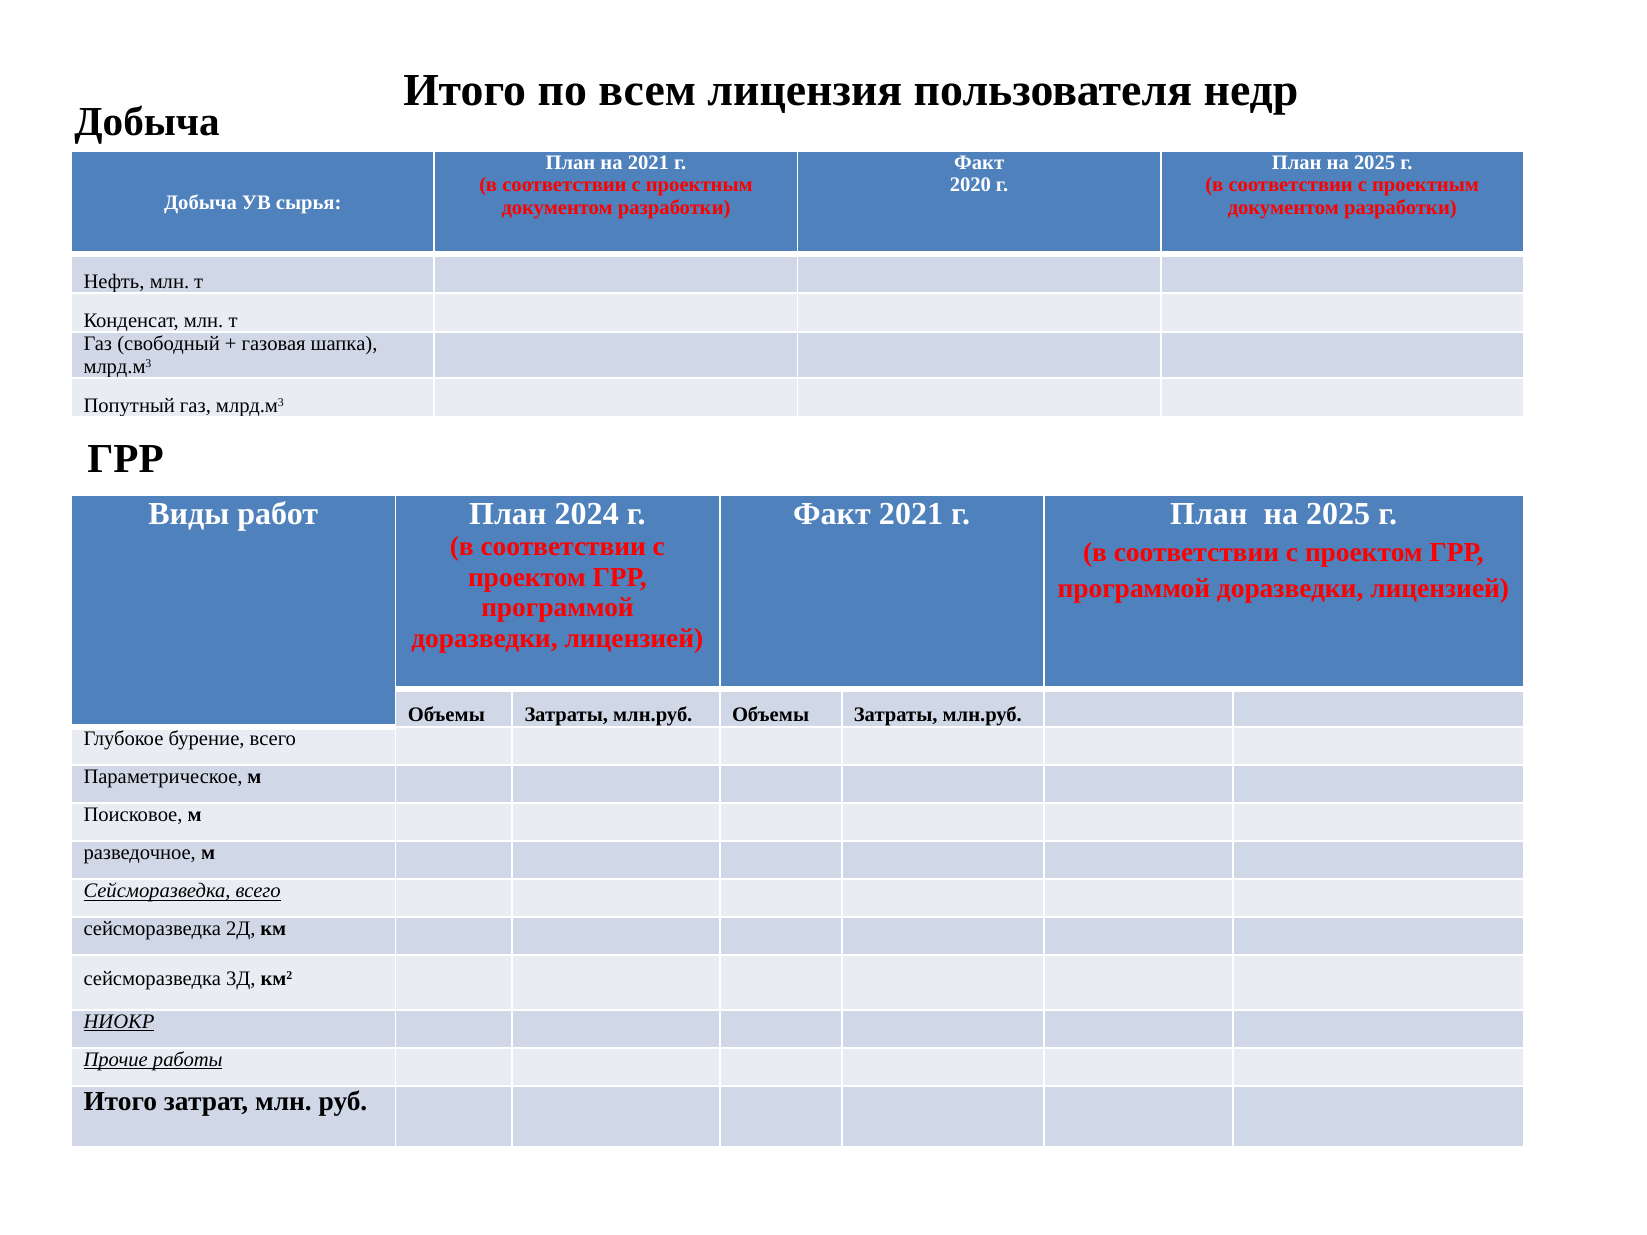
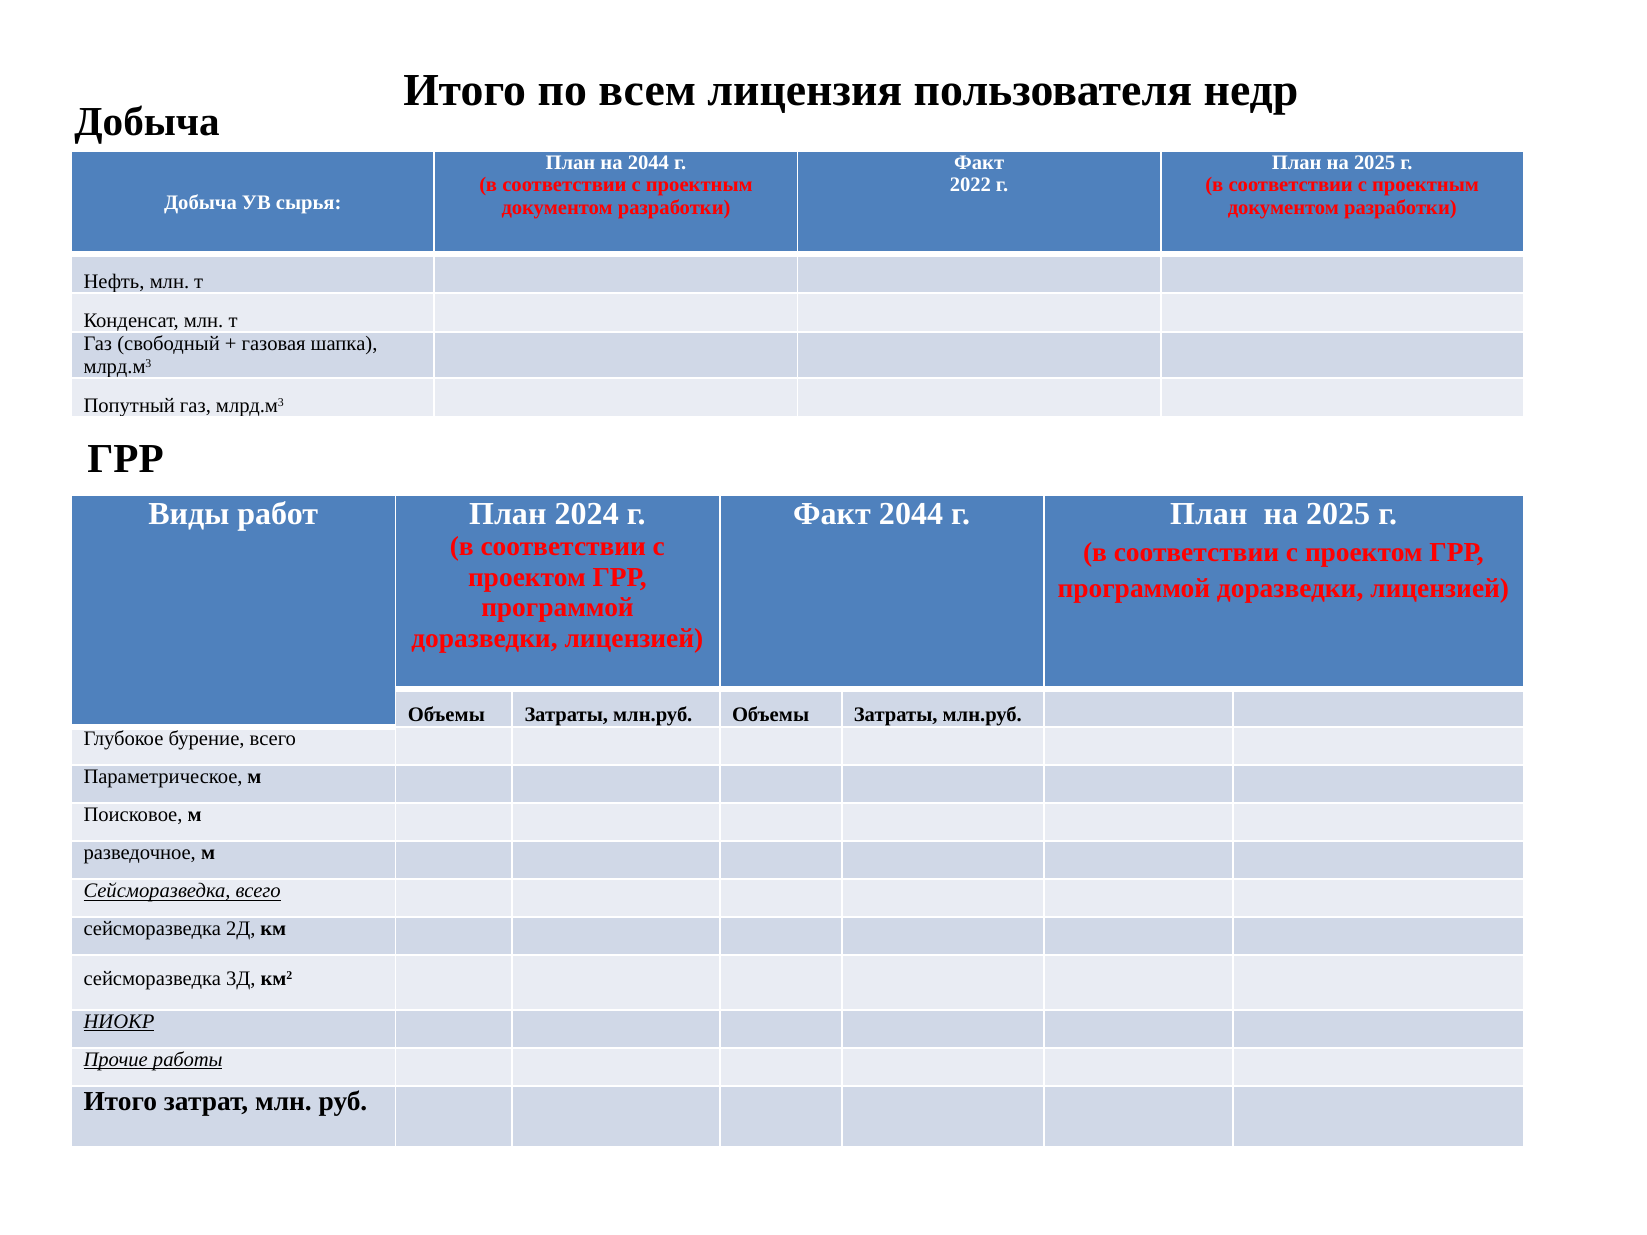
на 2021: 2021 -> 2044
2020: 2020 -> 2022
Факт 2021: 2021 -> 2044
